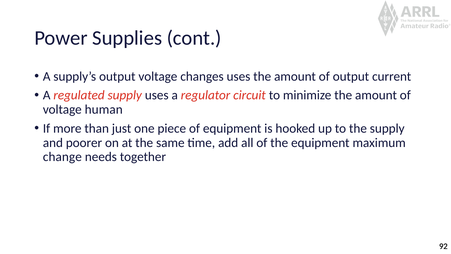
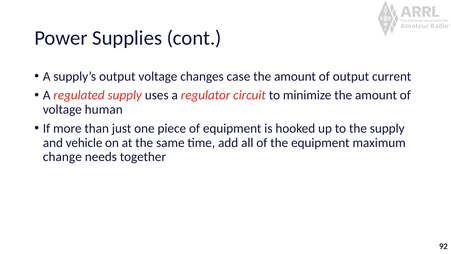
changes uses: uses -> case
poorer: poorer -> vehicle
